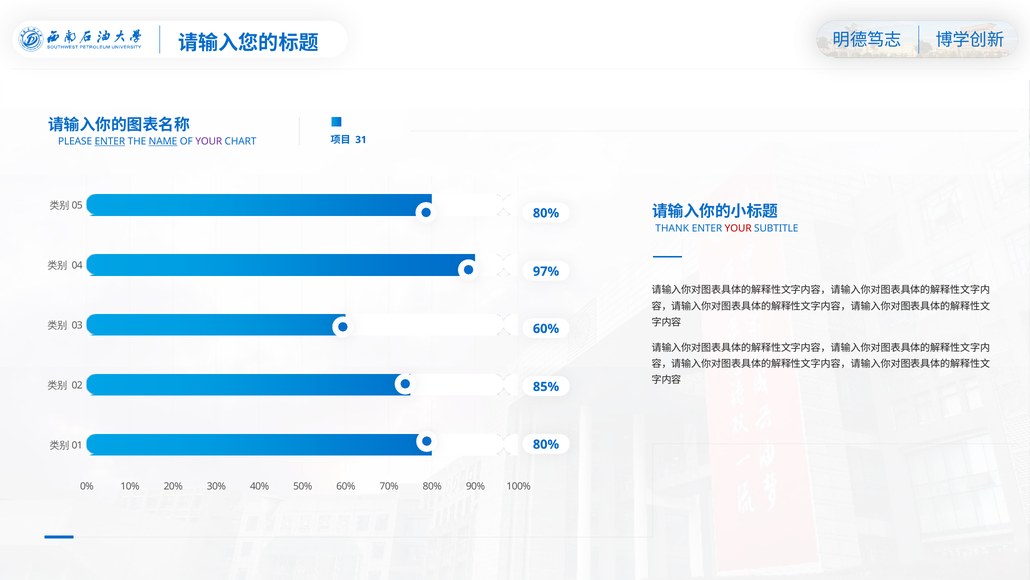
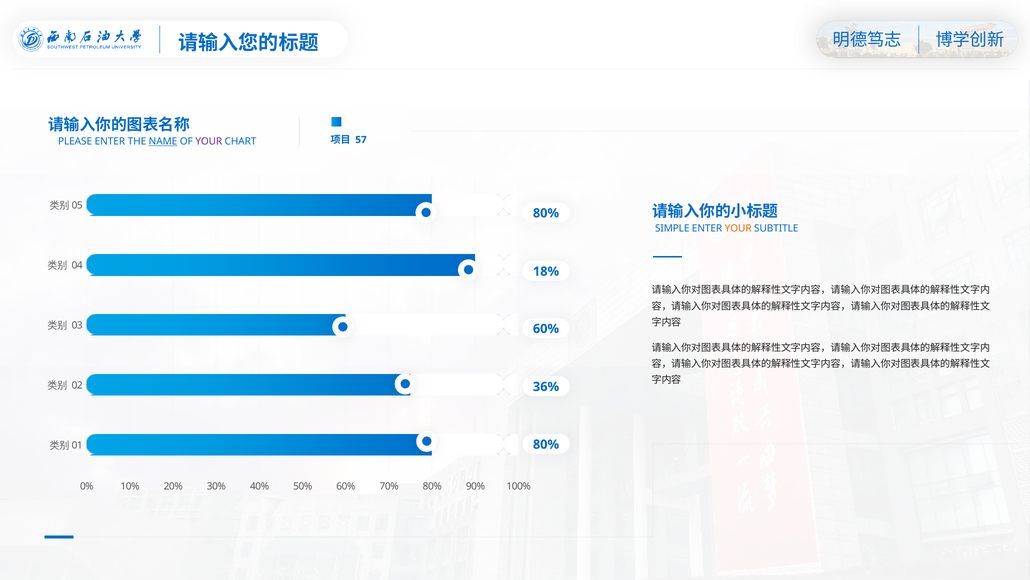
31: 31 -> 57
ENTER at (110, 141) underline: present -> none
THANK: THANK -> SIMPLE
YOUR at (738, 228) colour: red -> orange
97%: 97% -> 18%
85%: 85% -> 36%
